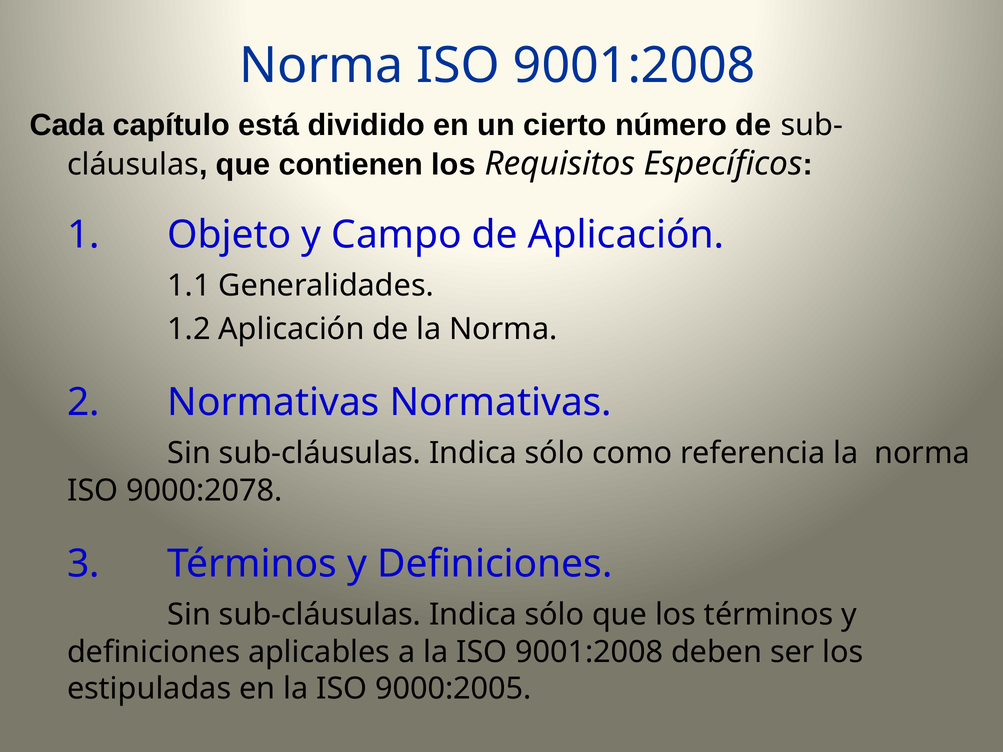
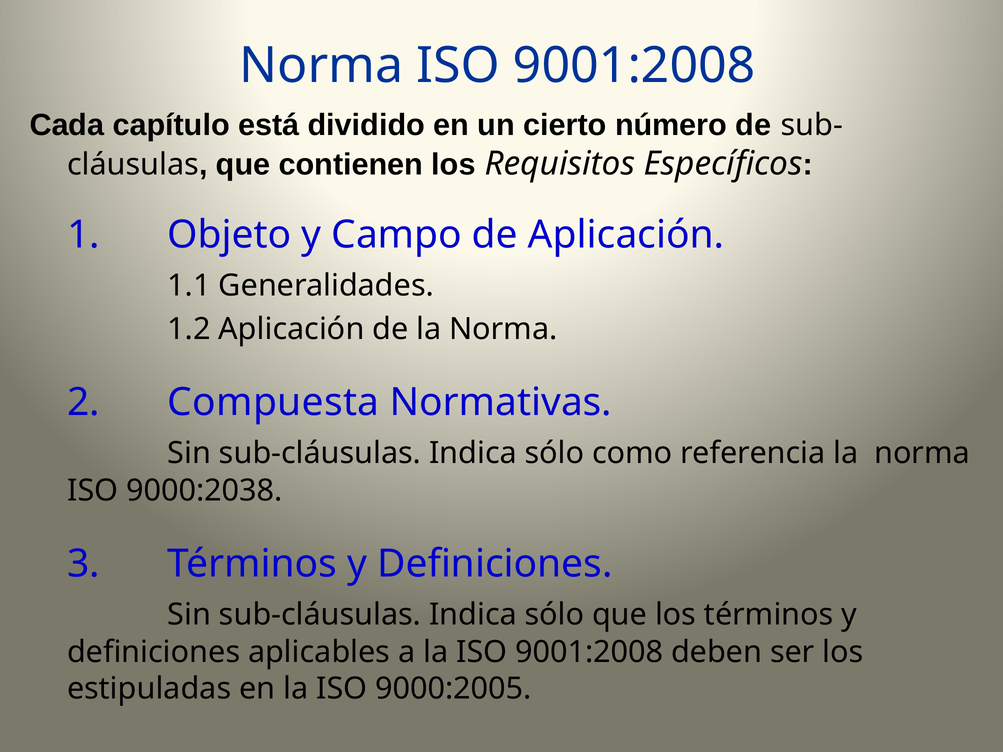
2 Normativas: Normativas -> Compuesta
9000:2078: 9000:2078 -> 9000:2038
